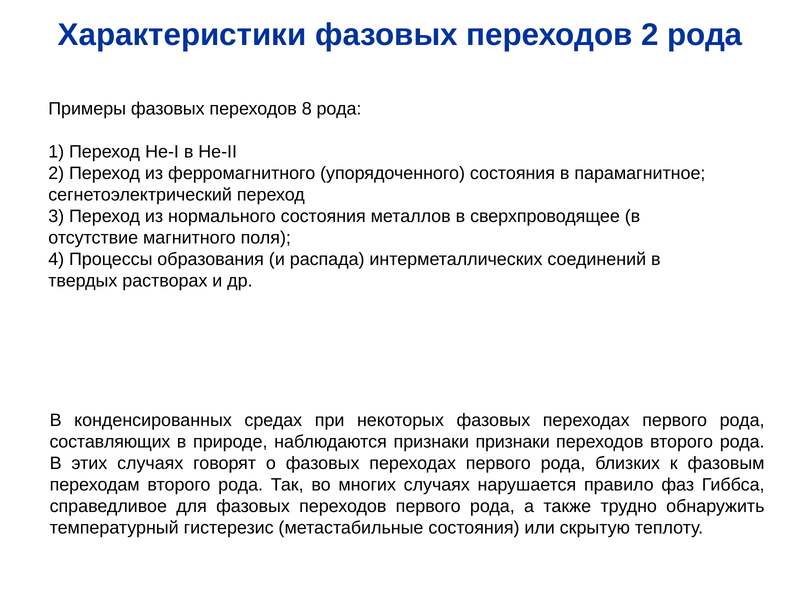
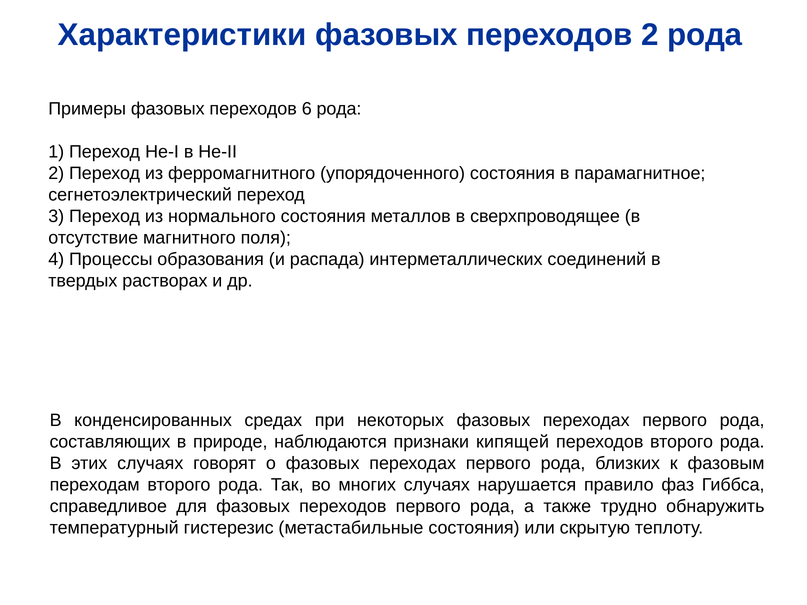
8: 8 -> 6
признаки признаки: признаки -> кипящей
